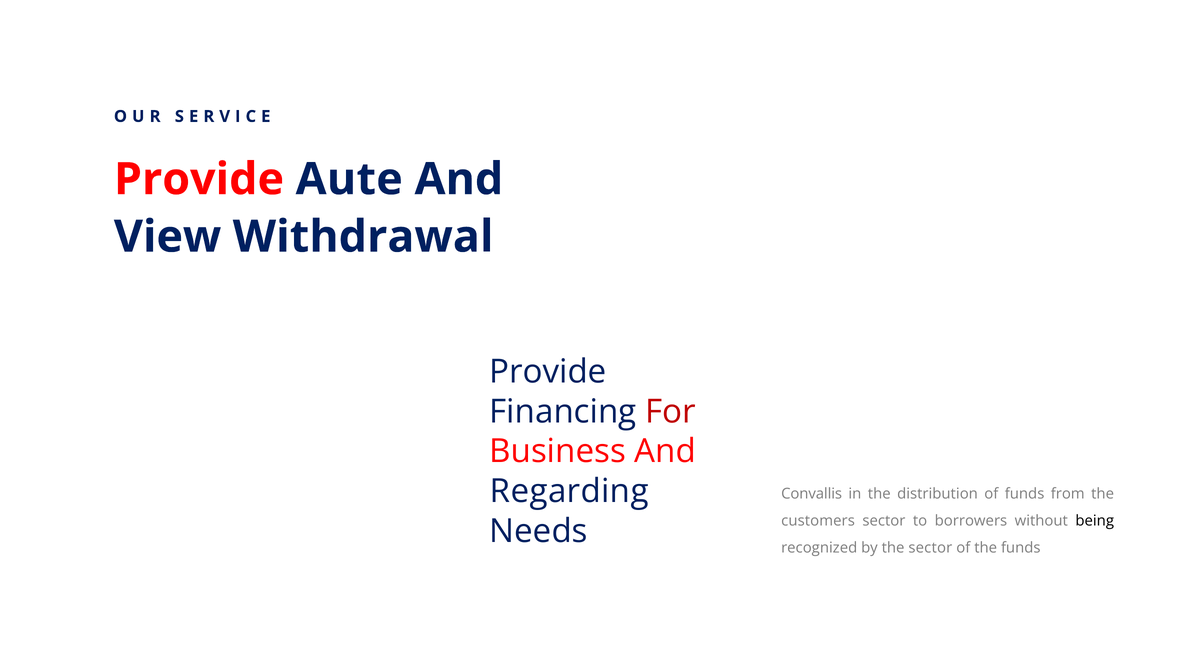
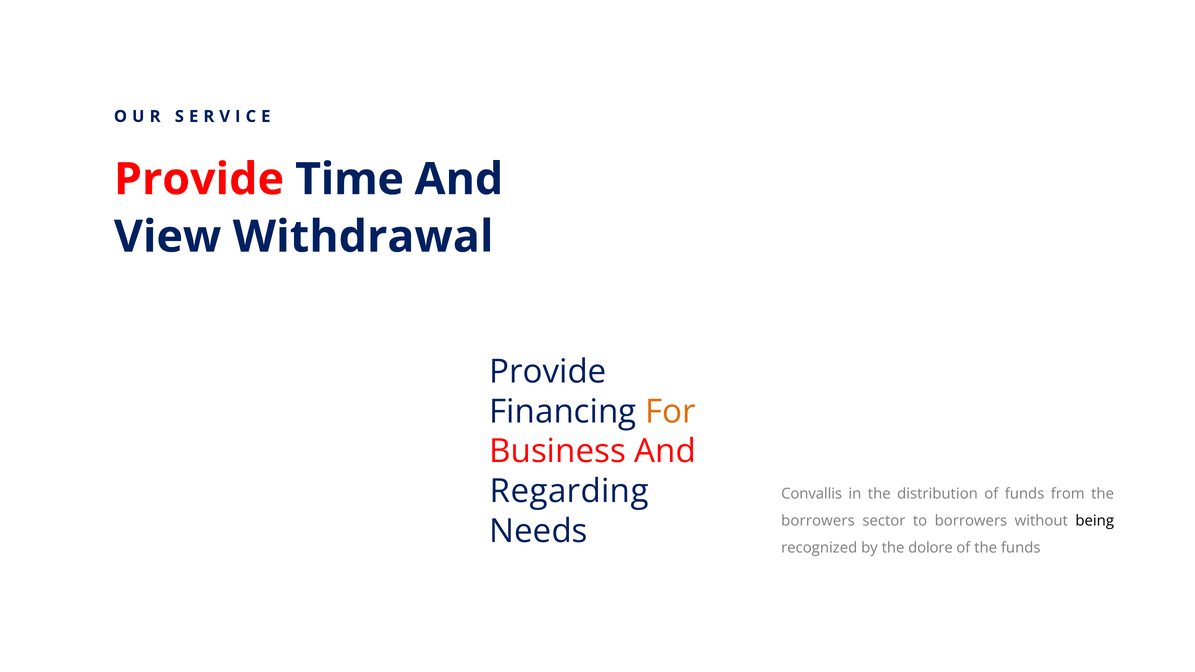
Aute: Aute -> Time
For colour: red -> orange
customers at (818, 521): customers -> borrowers
the sector: sector -> dolore
